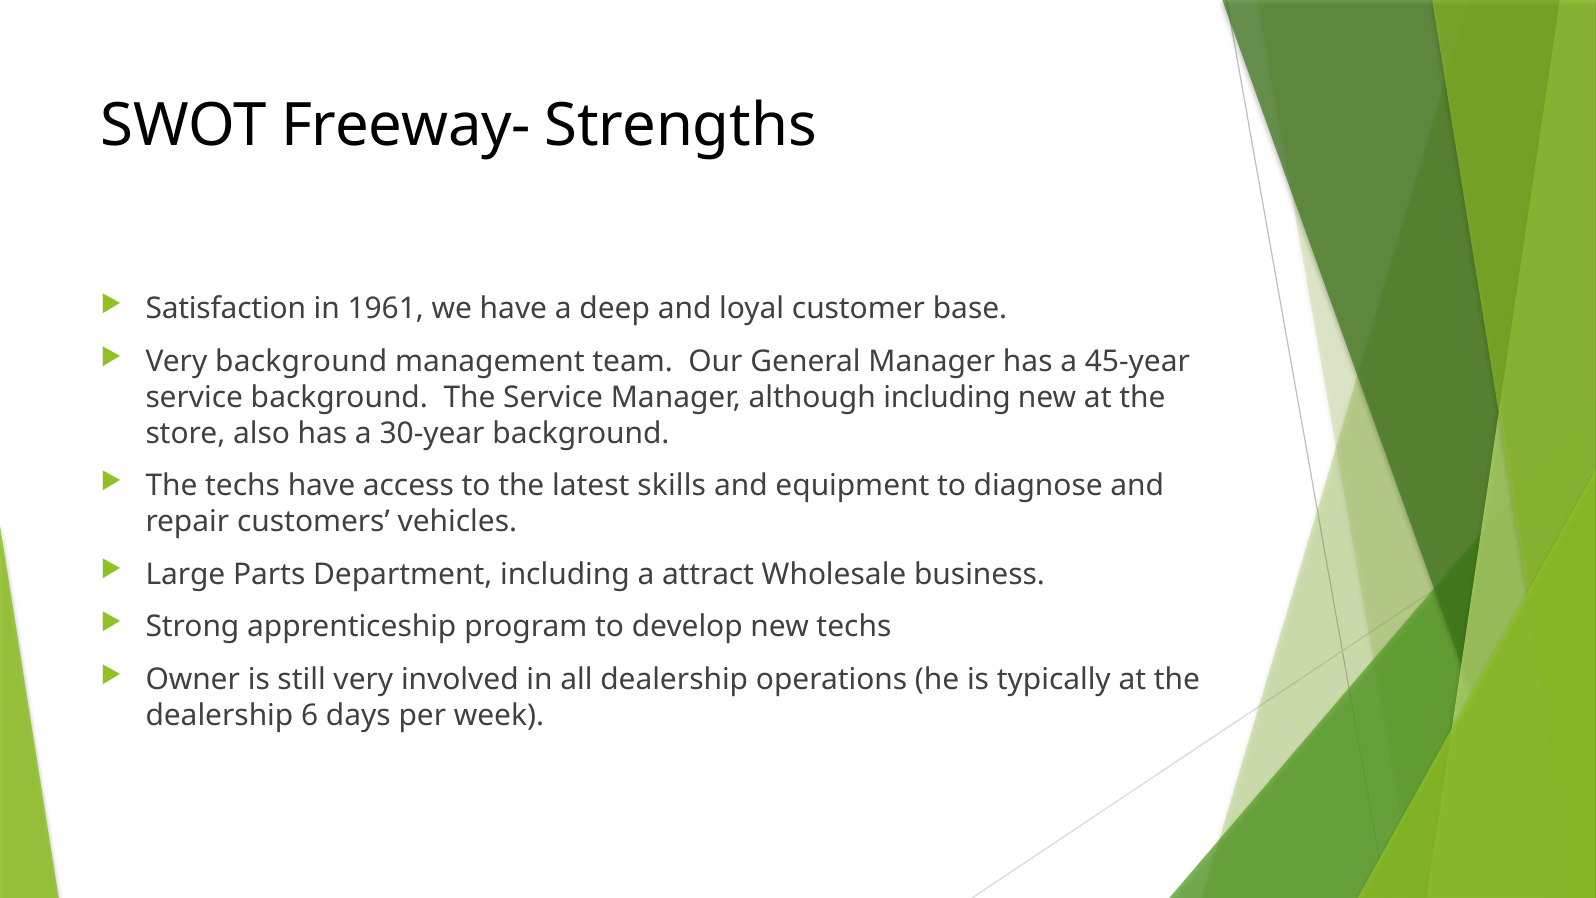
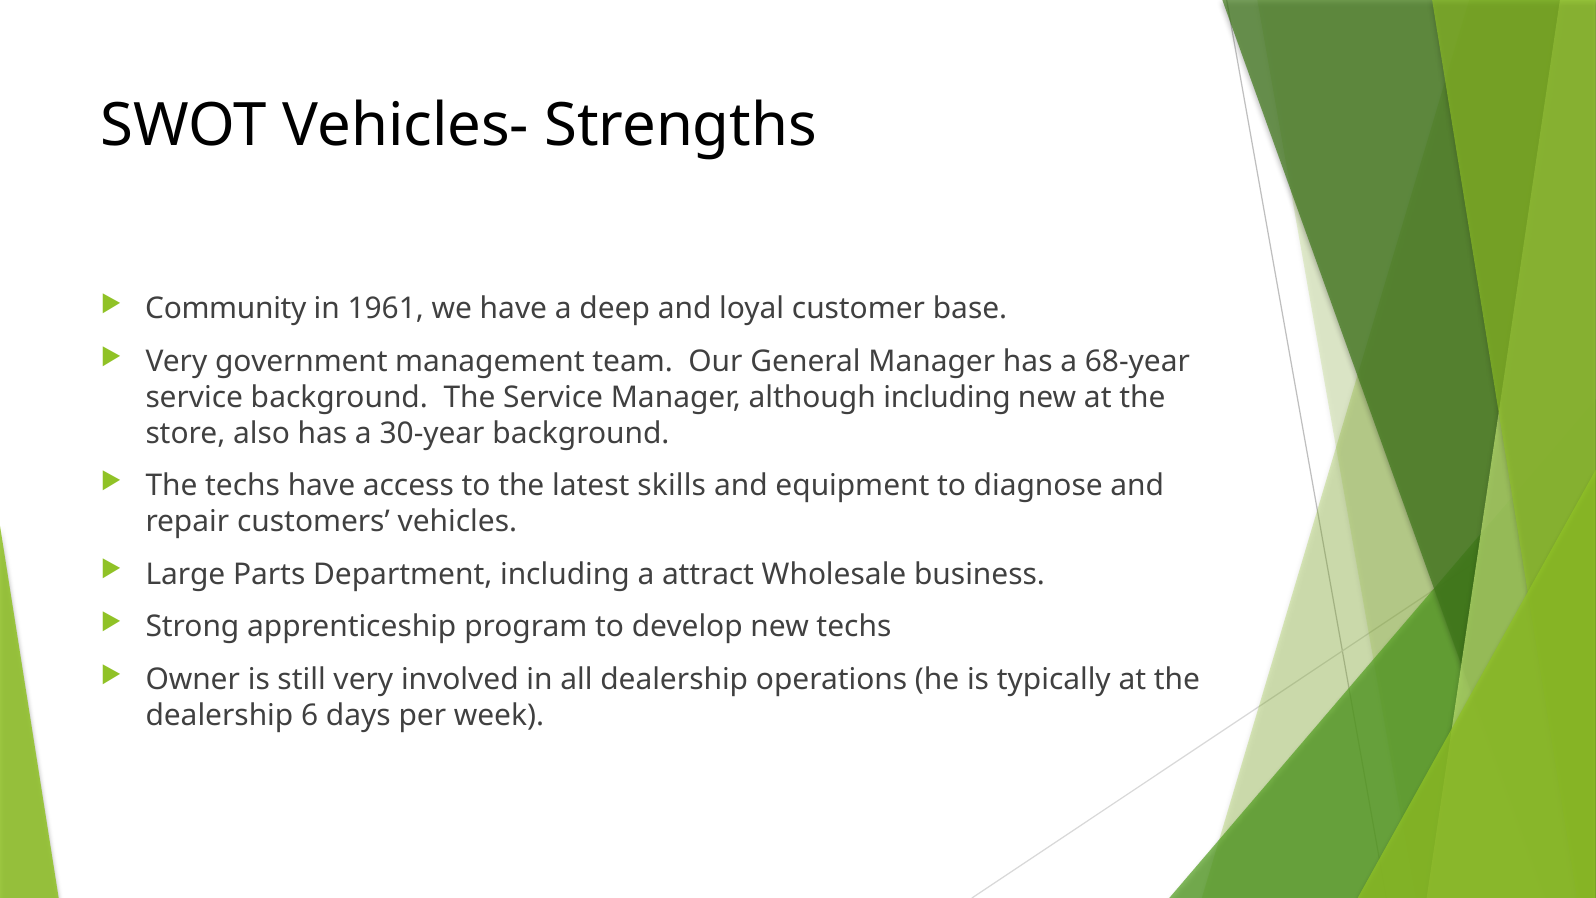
Freeway-: Freeway- -> Vehicles-
Satisfaction: Satisfaction -> Community
Very background: background -> government
45-year: 45-year -> 68-year
